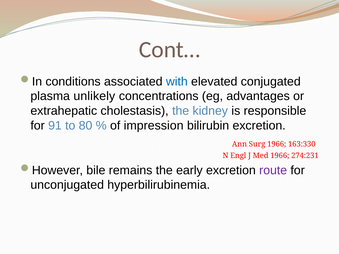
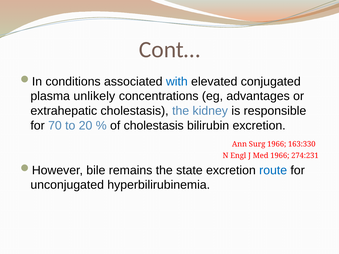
91: 91 -> 70
80: 80 -> 20
of impression: impression -> cholestasis
early: early -> state
route colour: purple -> blue
